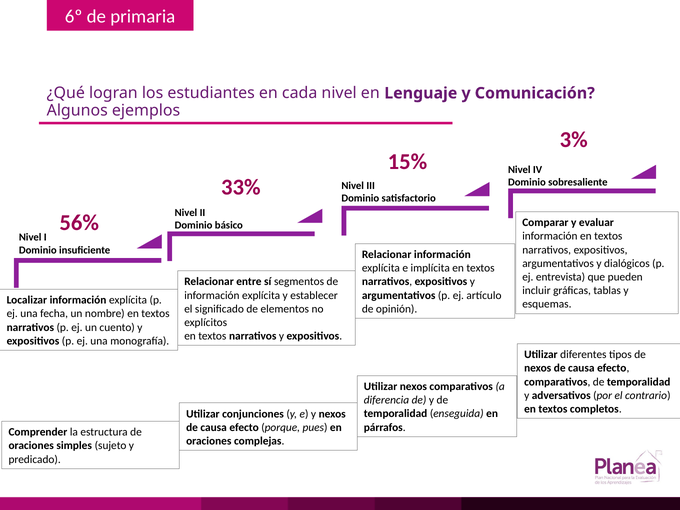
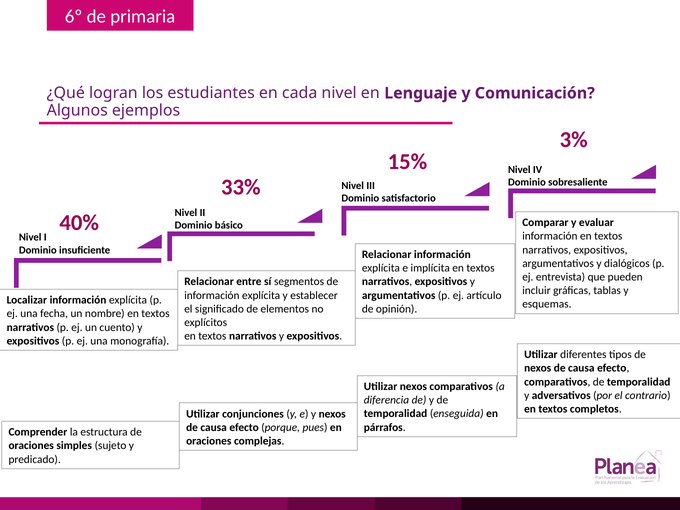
56%: 56% -> 40%
